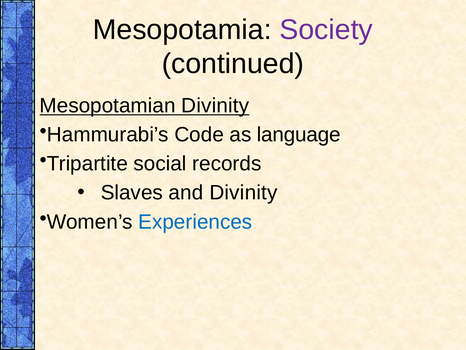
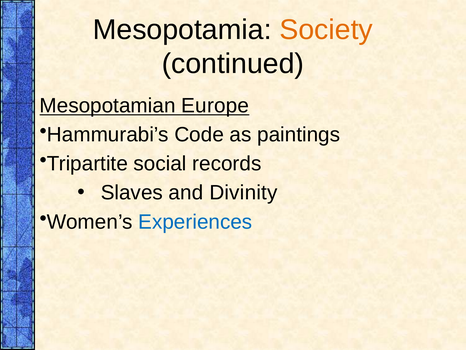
Society colour: purple -> orange
Mesopotamian Divinity: Divinity -> Europe
language: language -> paintings
